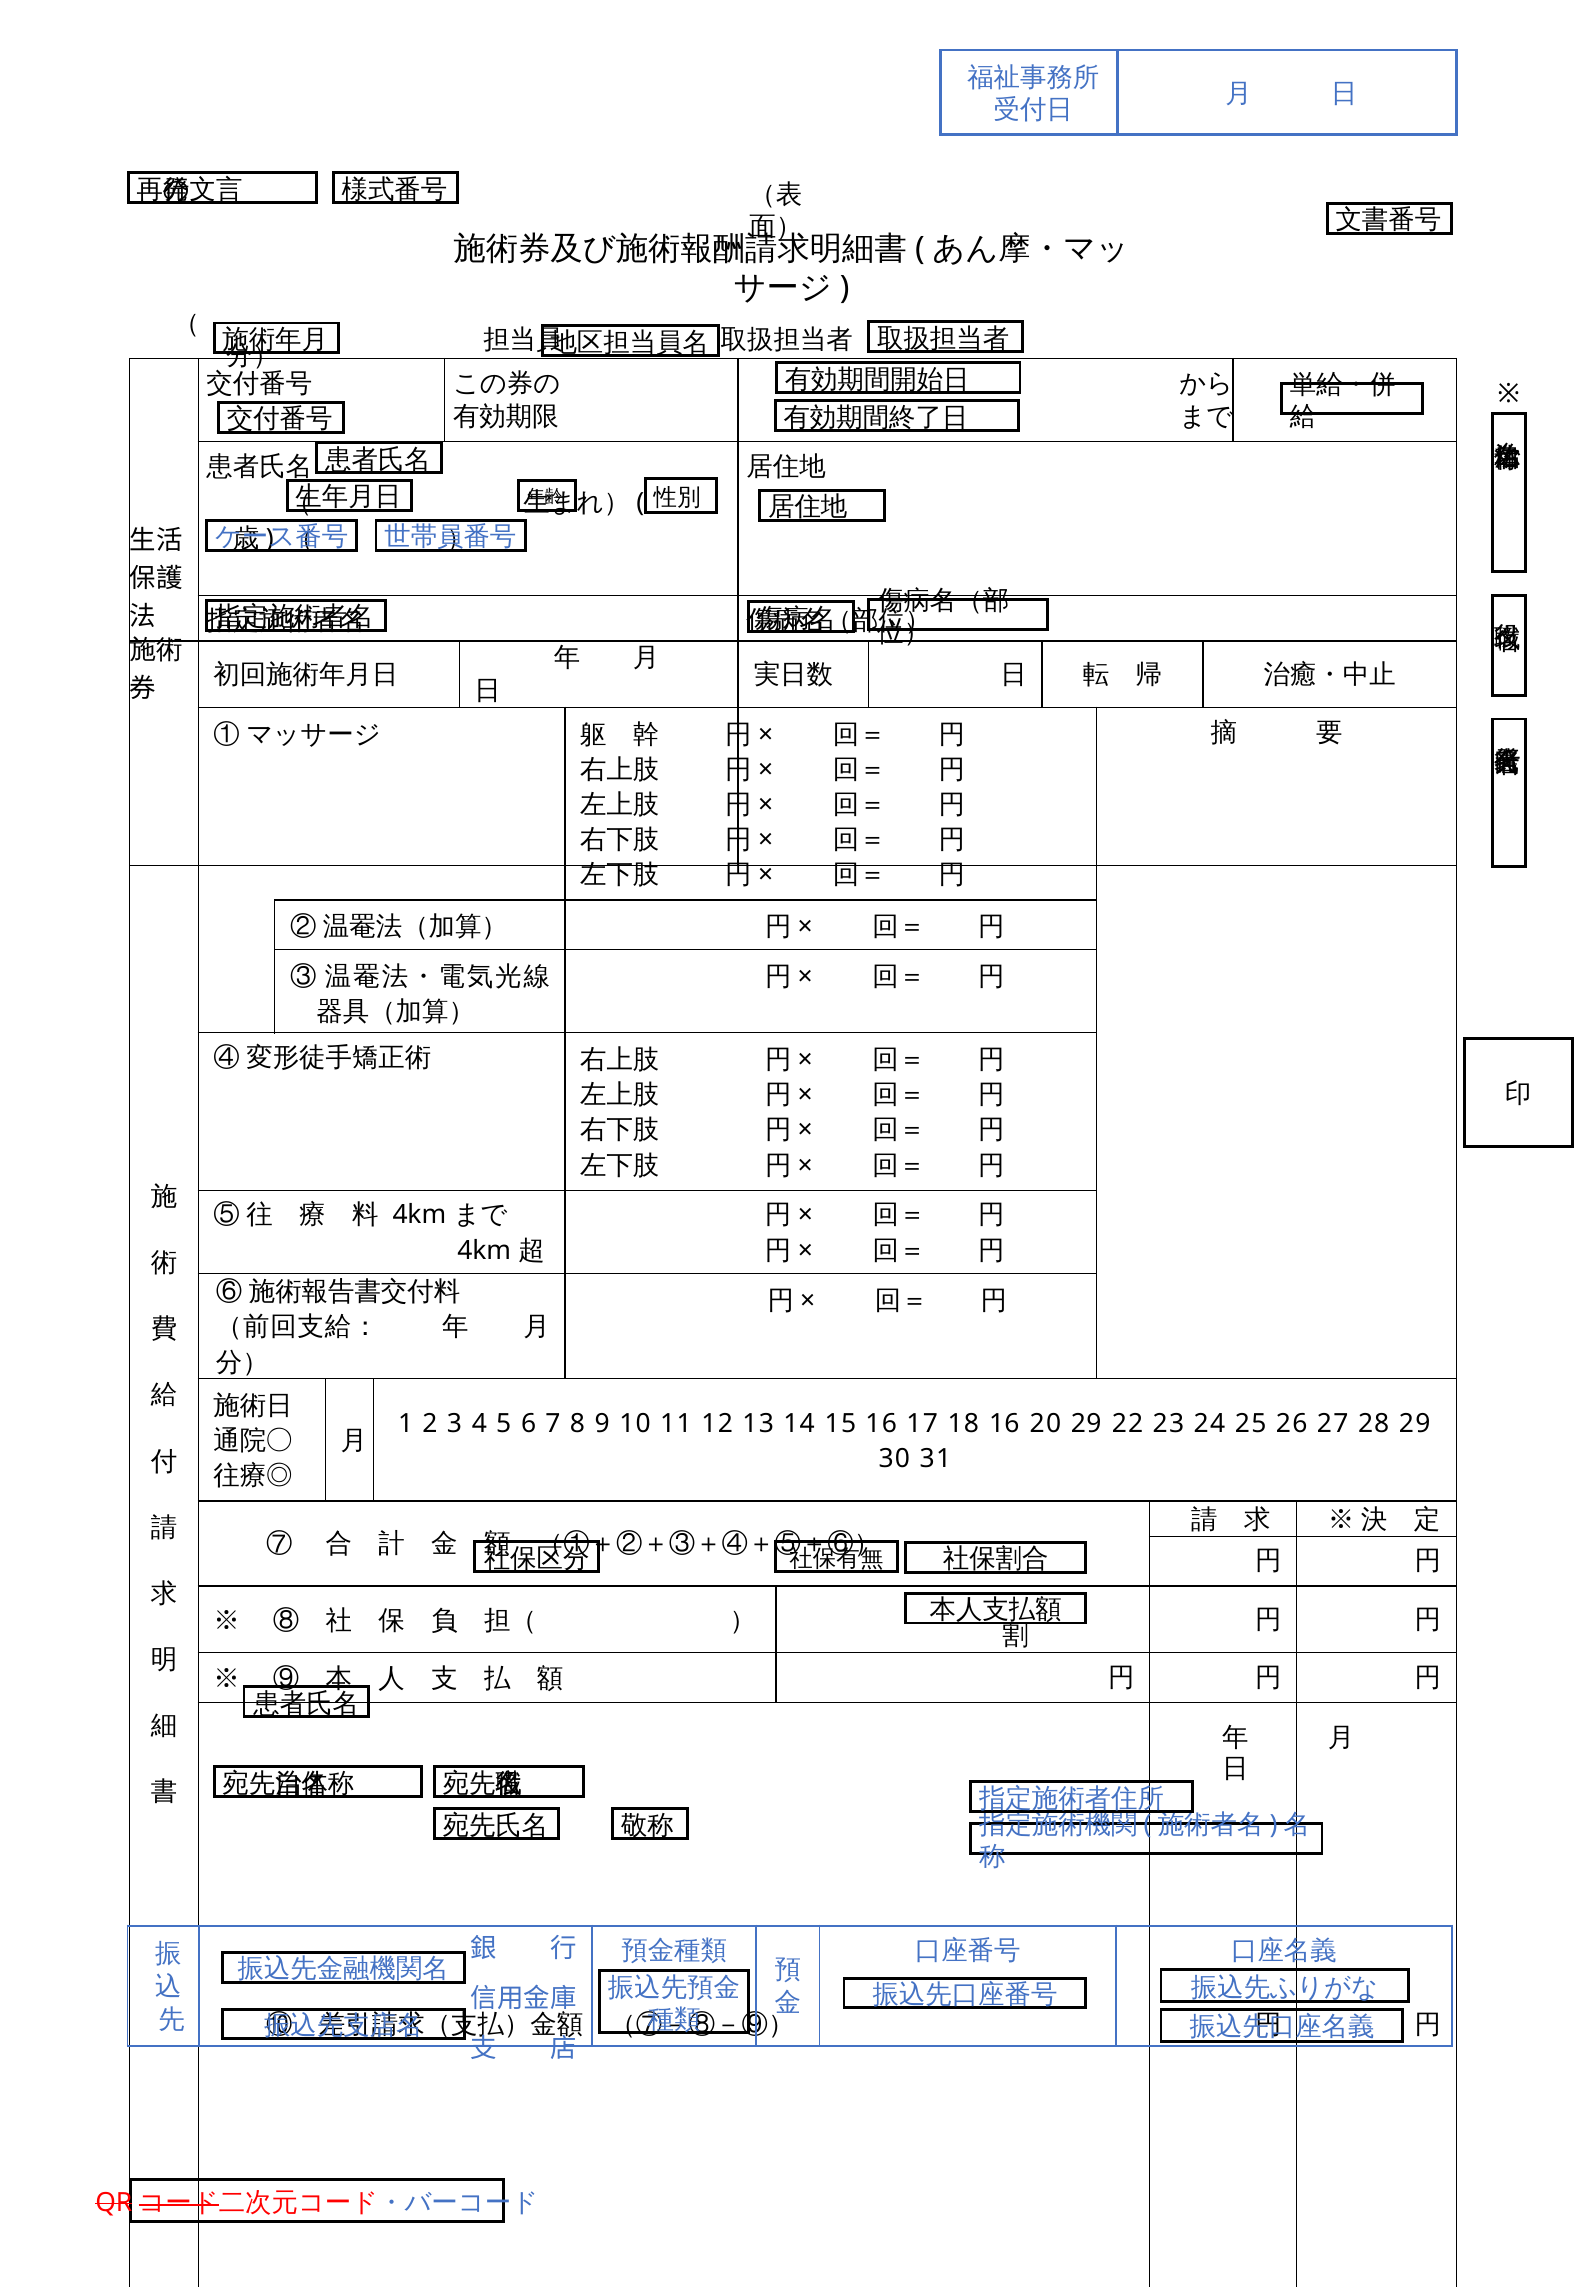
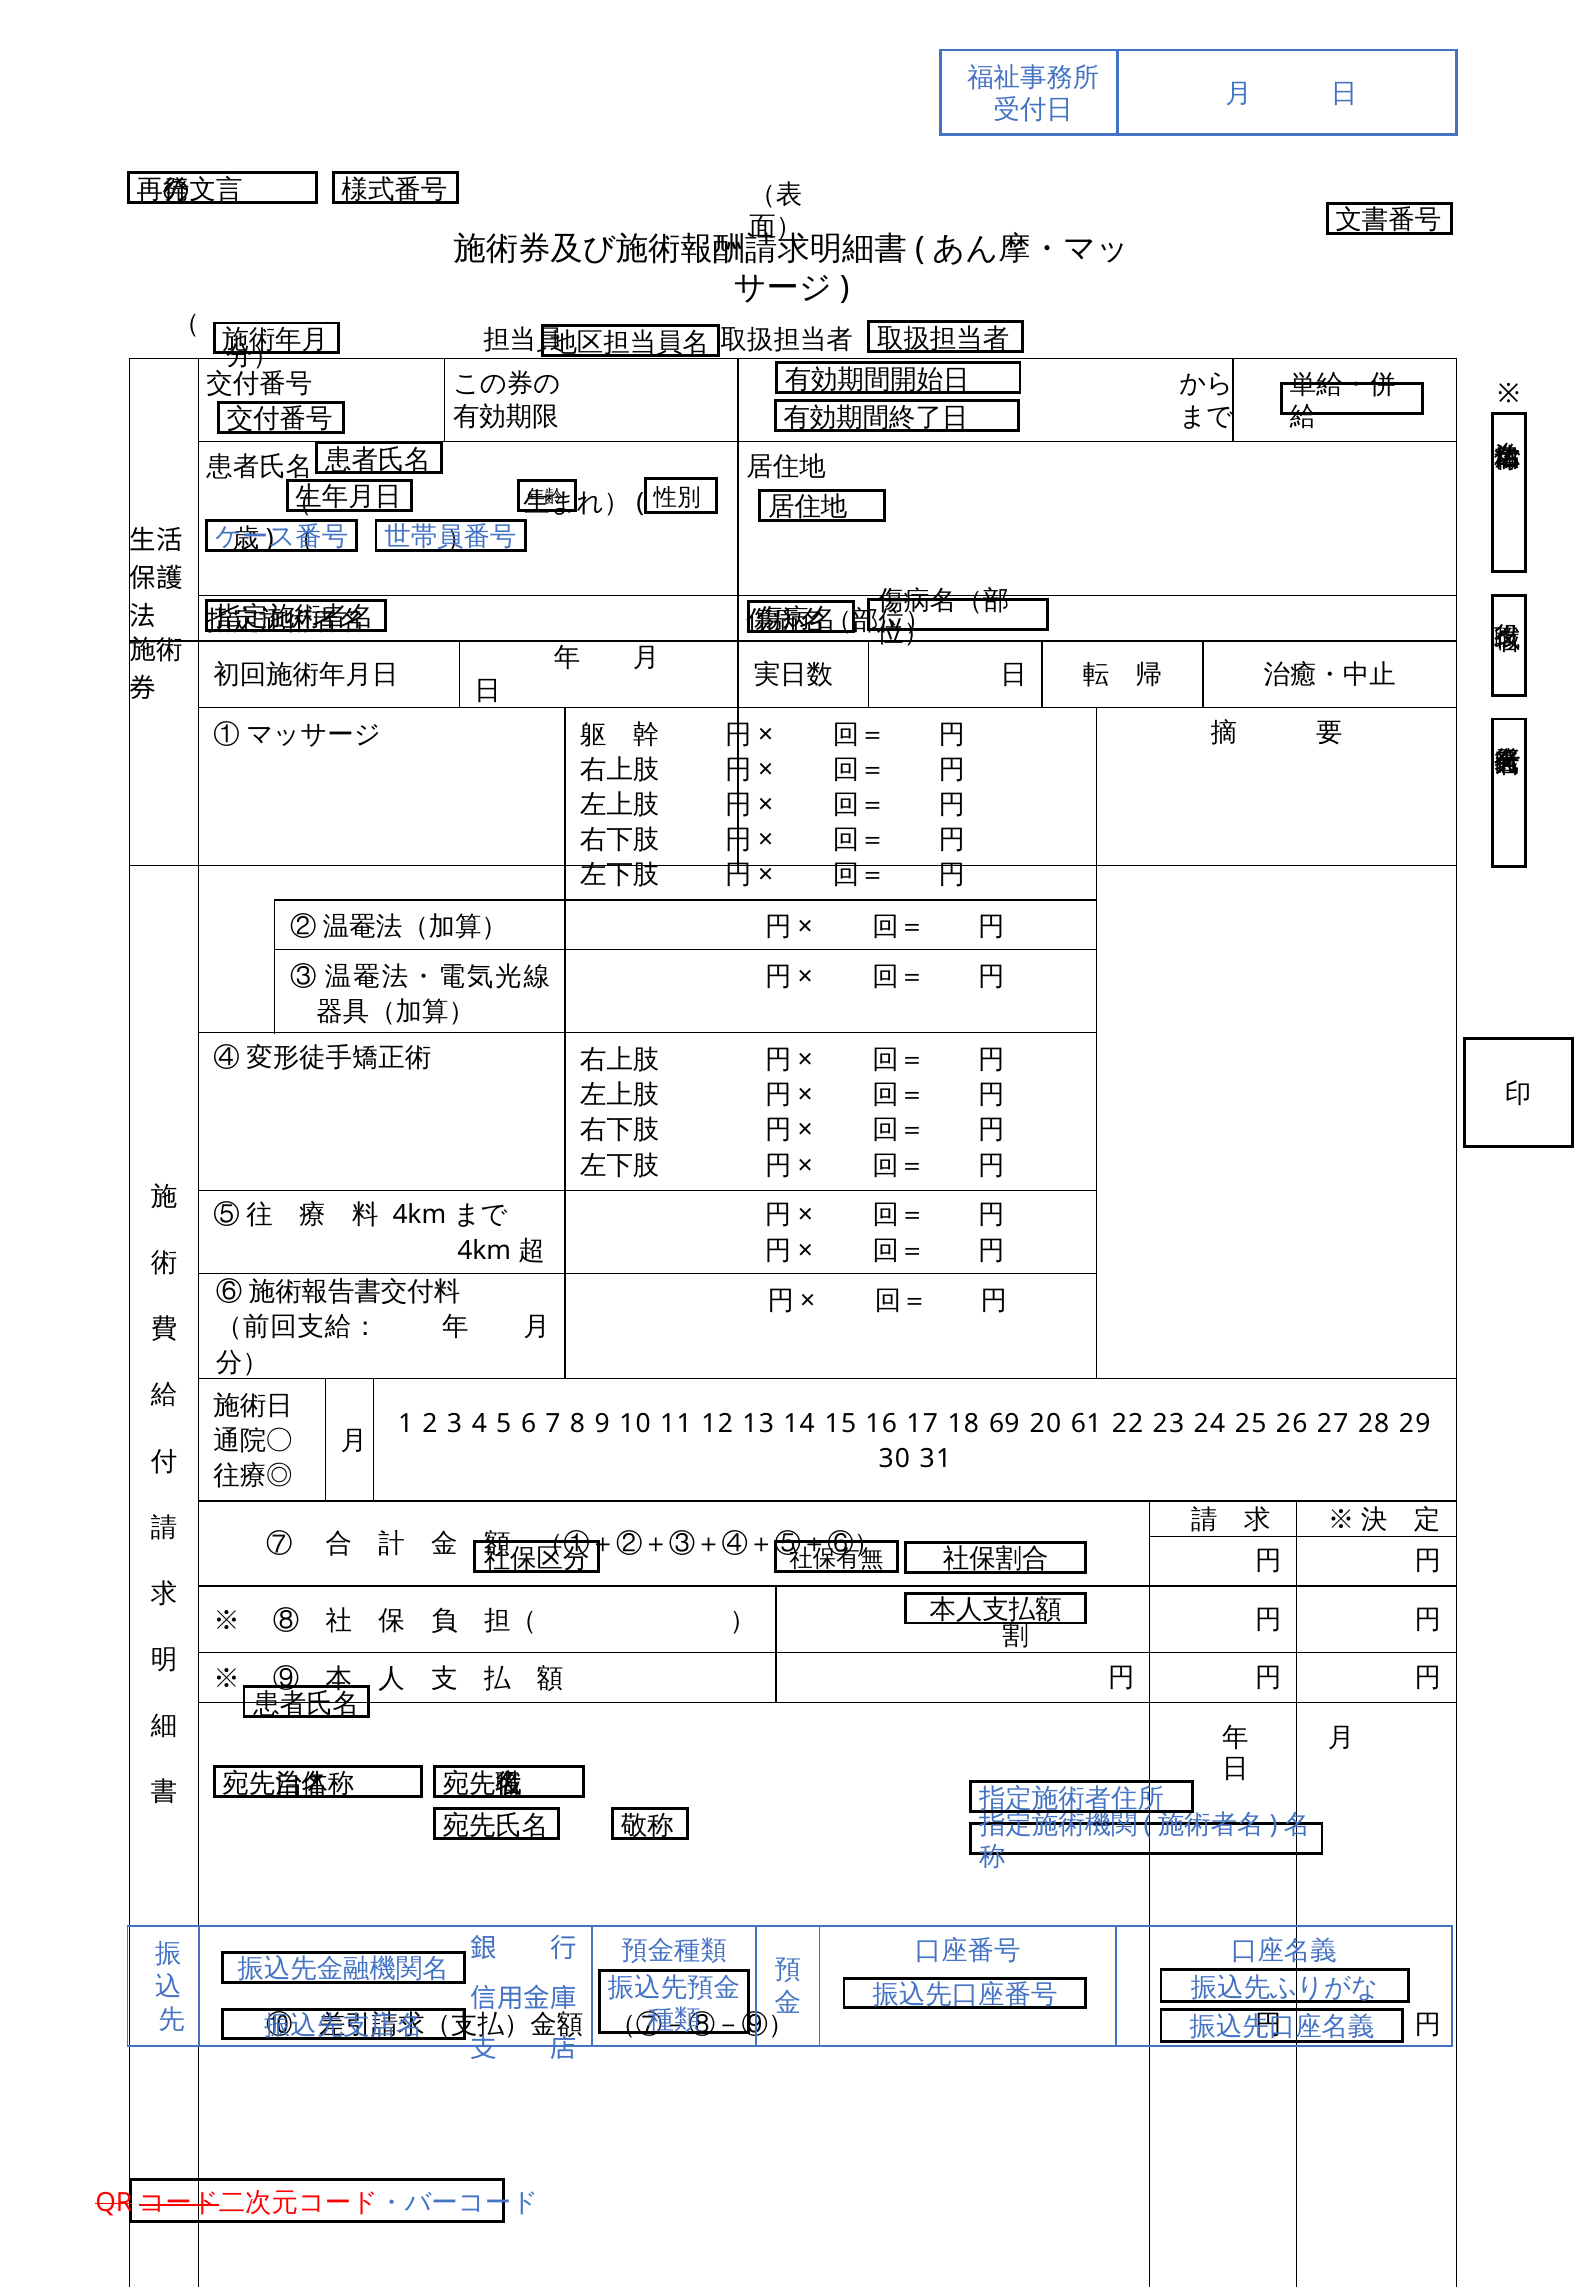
18 16: 16 -> 69
20 29: 29 -> 61
